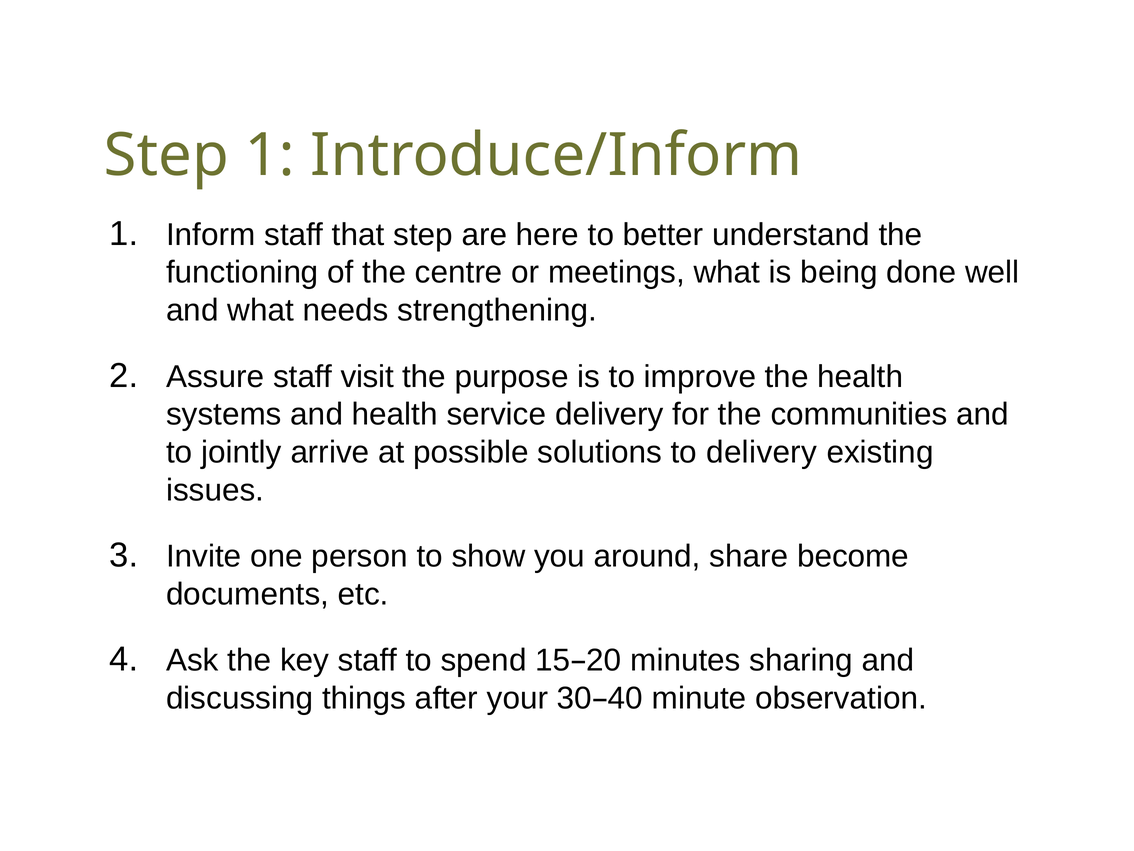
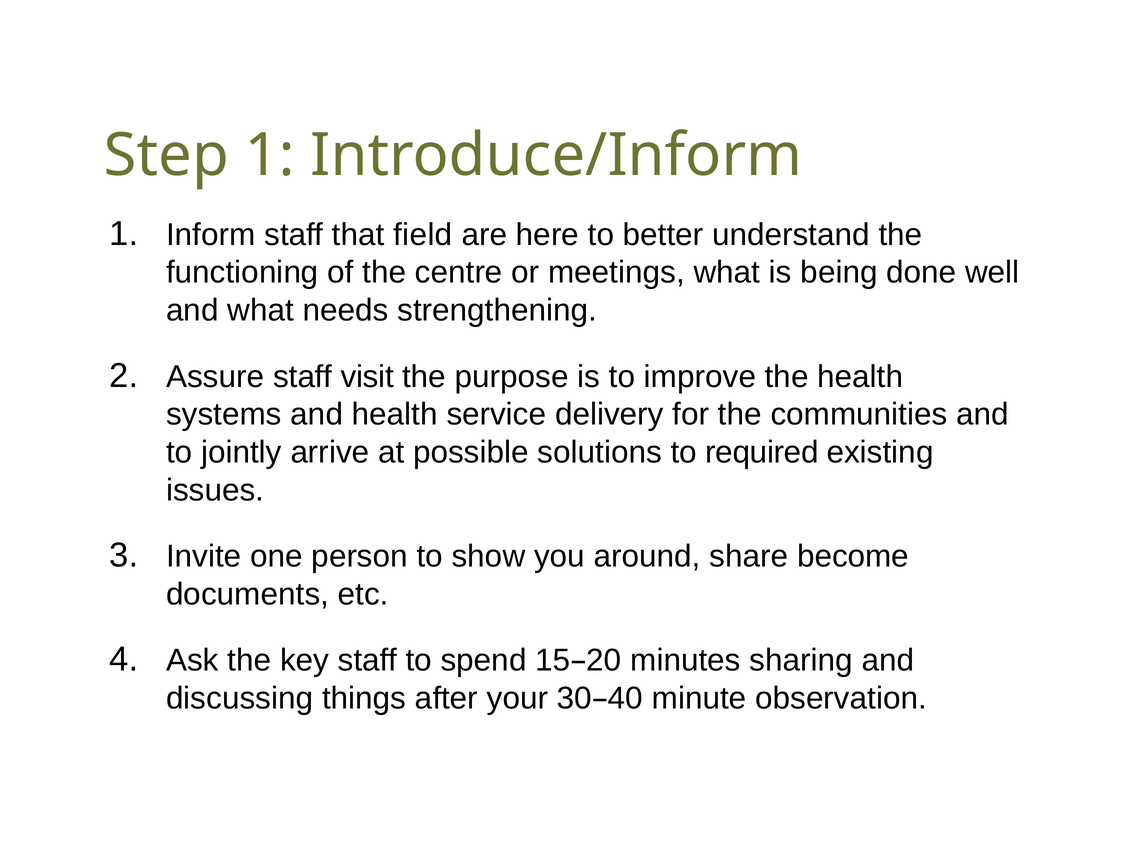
that step: step -> field
to delivery: delivery -> required
